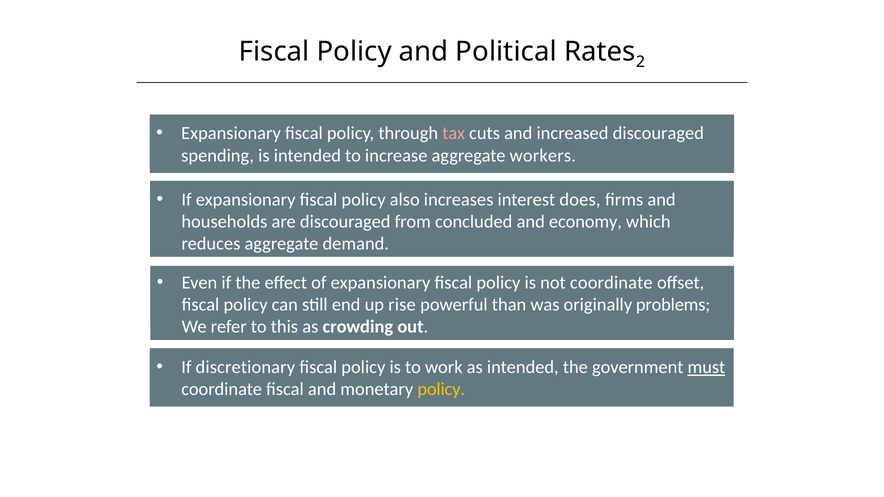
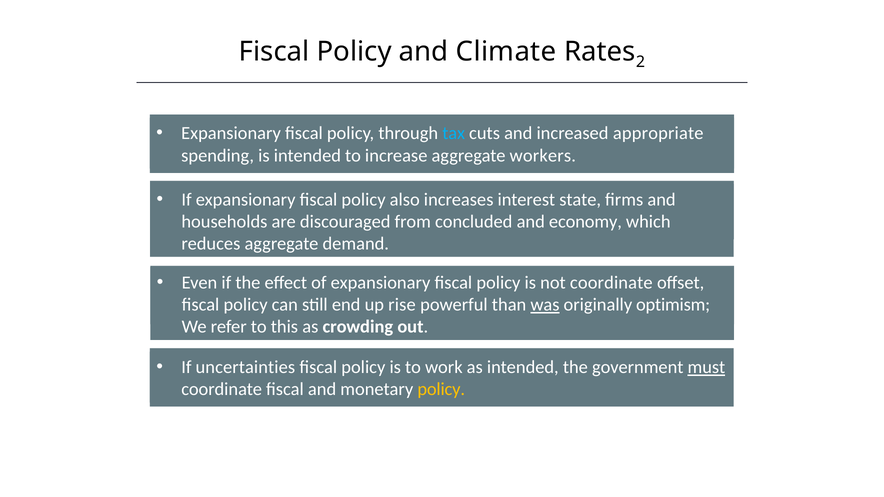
Political: Political -> Climate
tax colour: pink -> light blue
increased discouraged: discouraged -> appropriate
does: does -> state
was underline: none -> present
problems: problems -> optimism
discretionary: discretionary -> uncertainties
